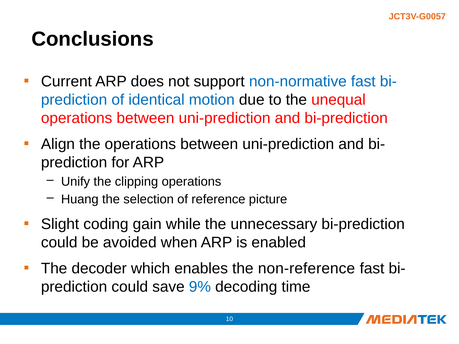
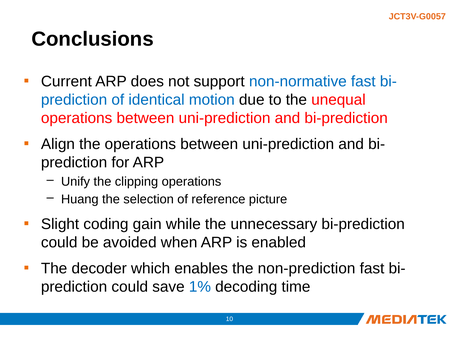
non-reference: non-reference -> non-prediction
9%: 9% -> 1%
